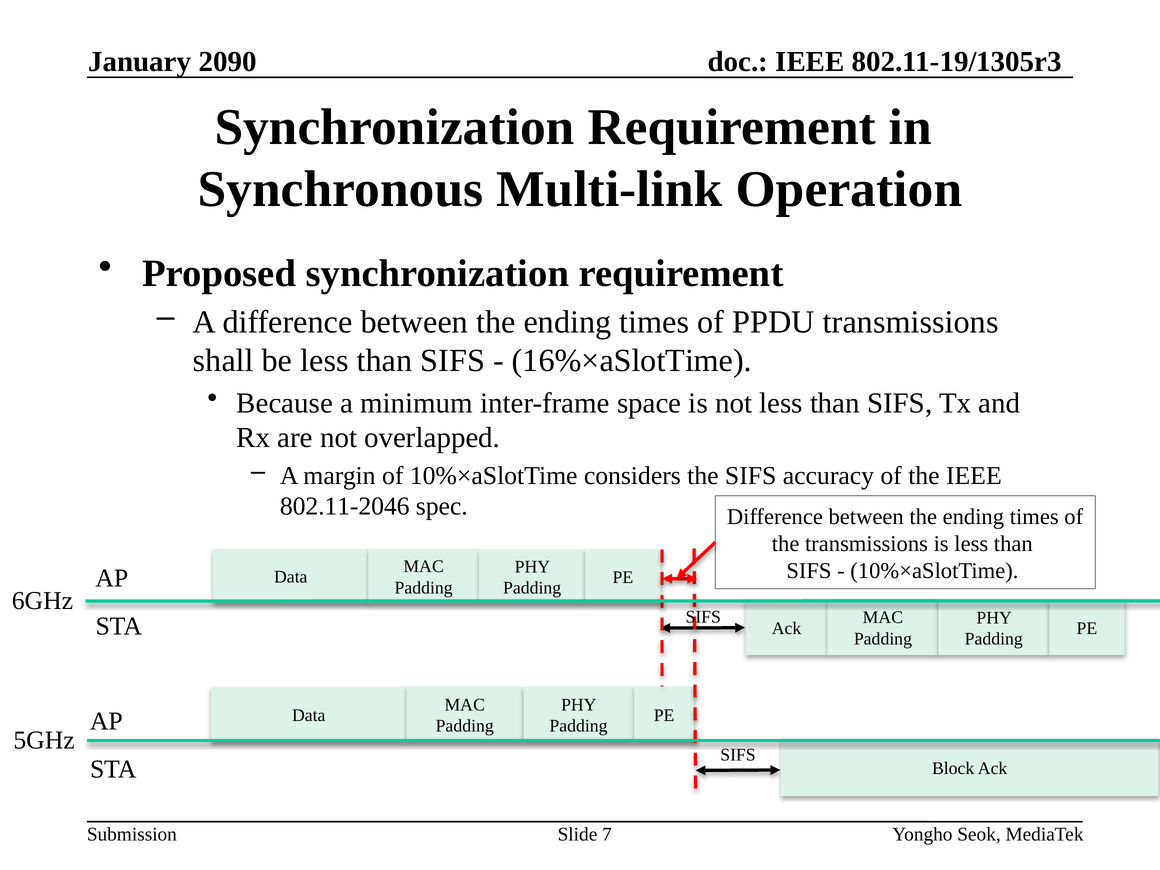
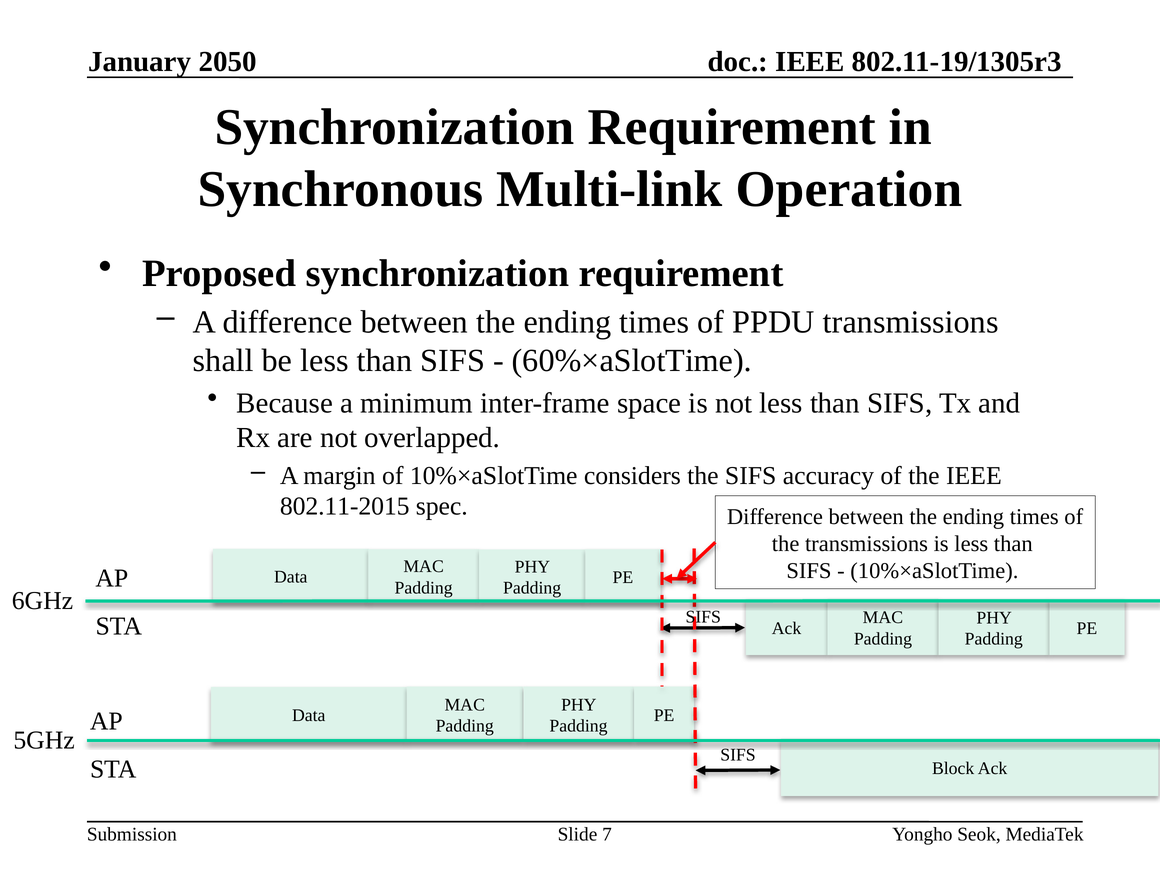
2090: 2090 -> 2050
16%×aSlotTime: 16%×aSlotTime -> 60%×aSlotTime
802.11-2046: 802.11-2046 -> 802.11-2015
